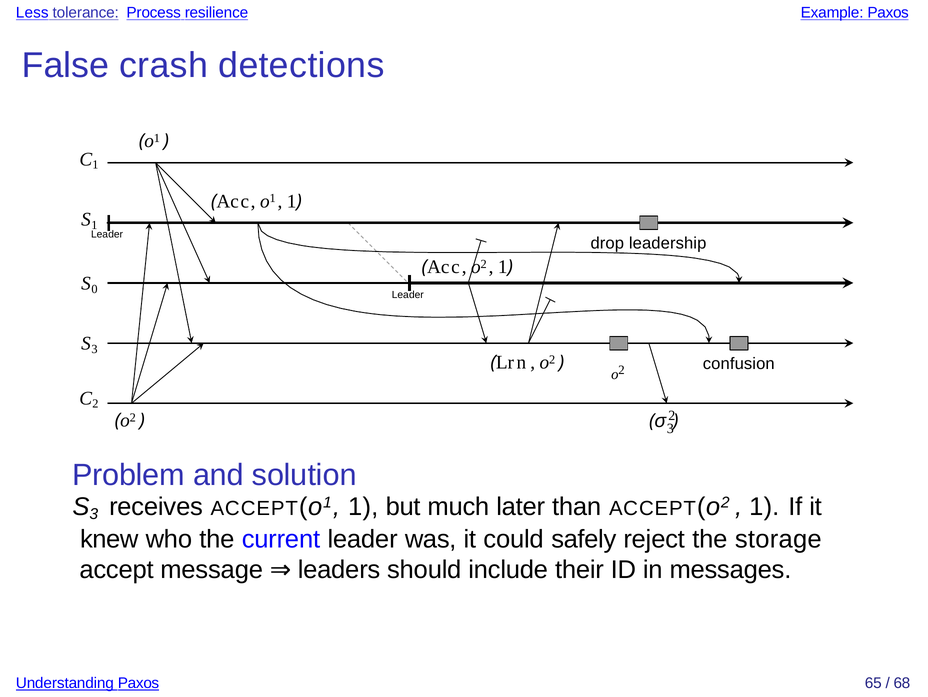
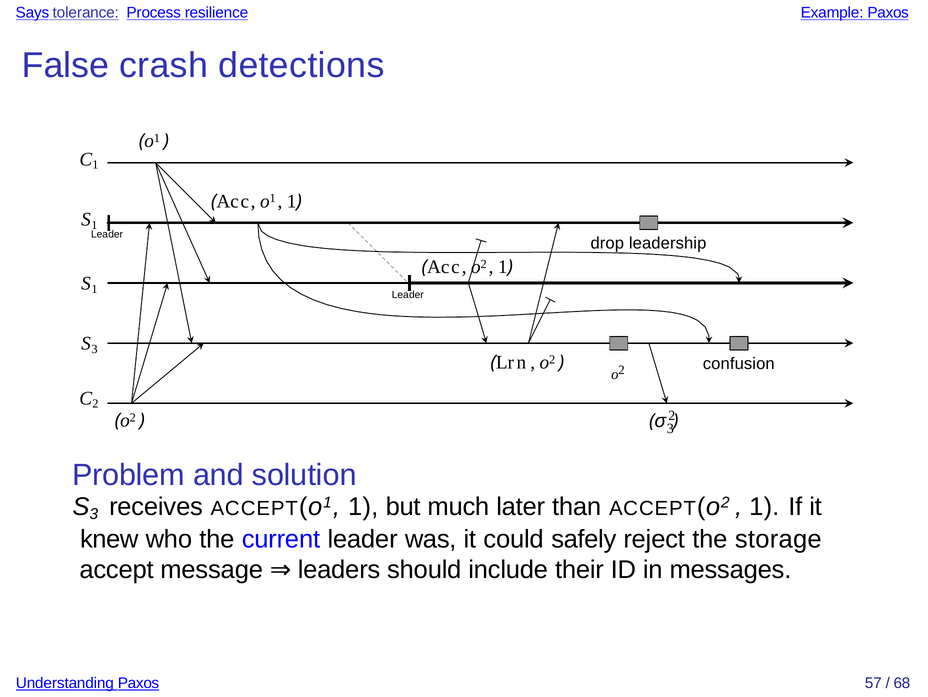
Less: Less -> Says
0 at (94, 289): 0 -> 1
65: 65 -> 57
